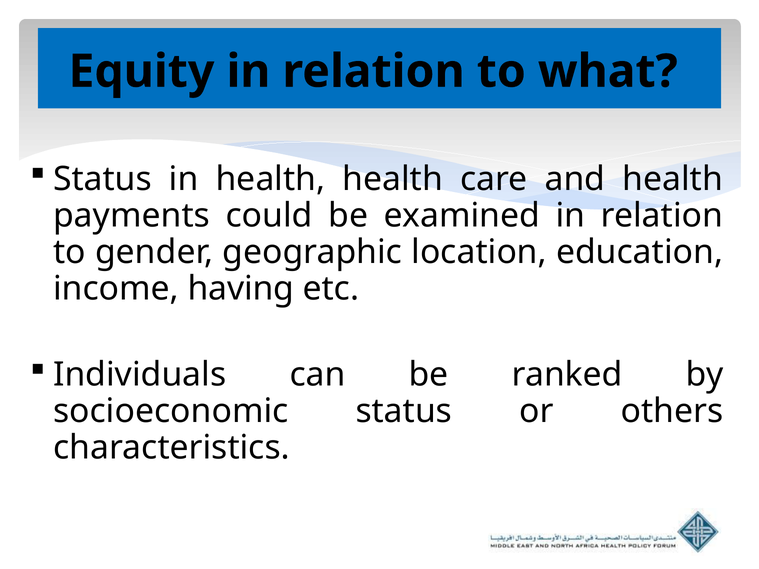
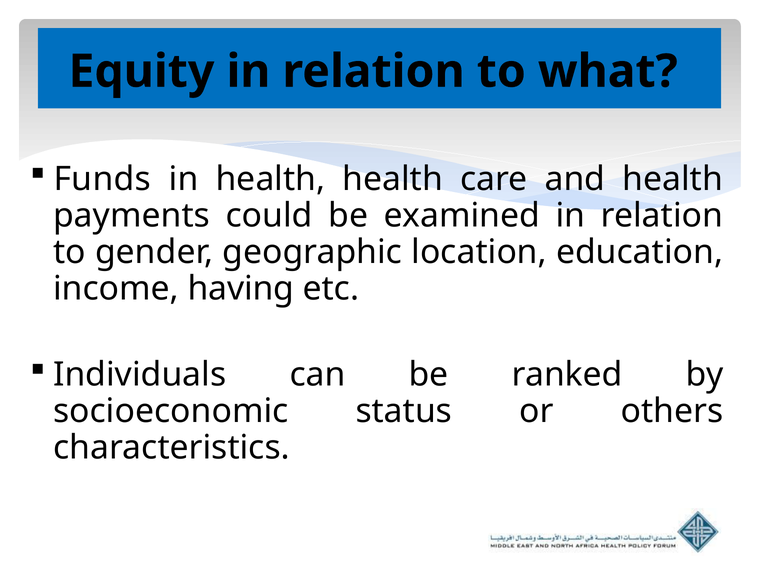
Status at (102, 179): Status -> Funds
